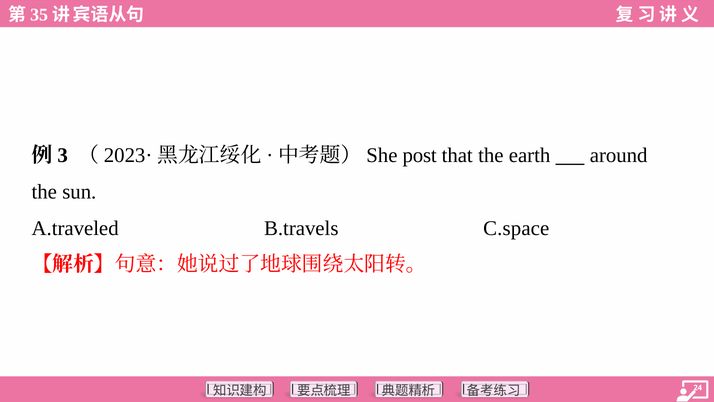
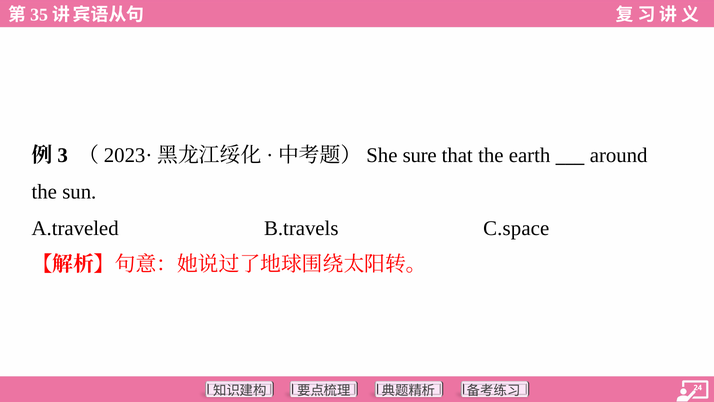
post: post -> sure
